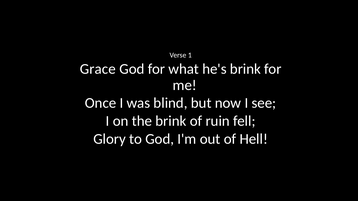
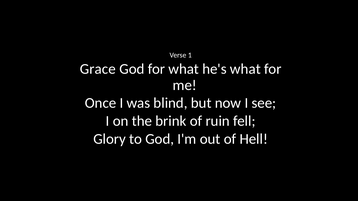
he's brink: brink -> what
